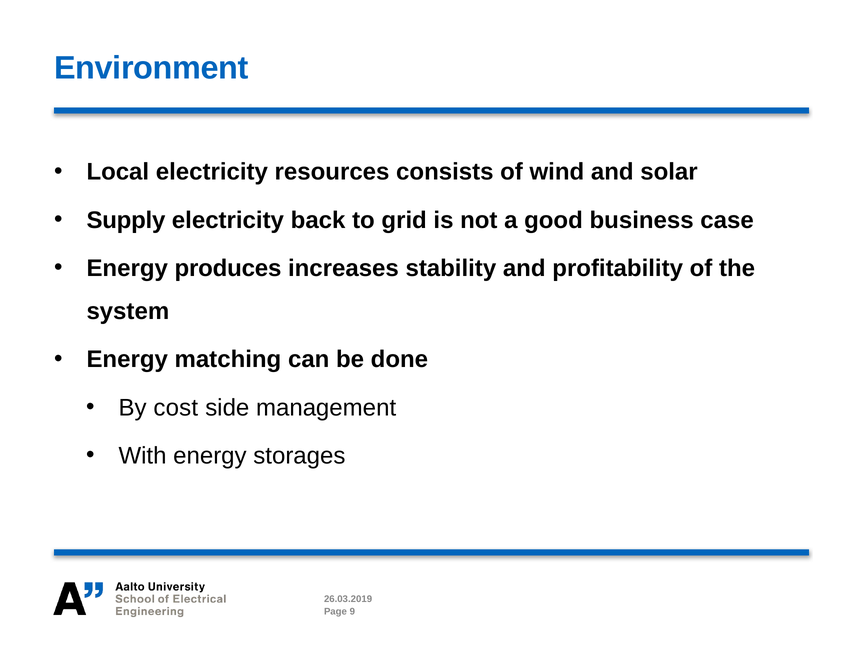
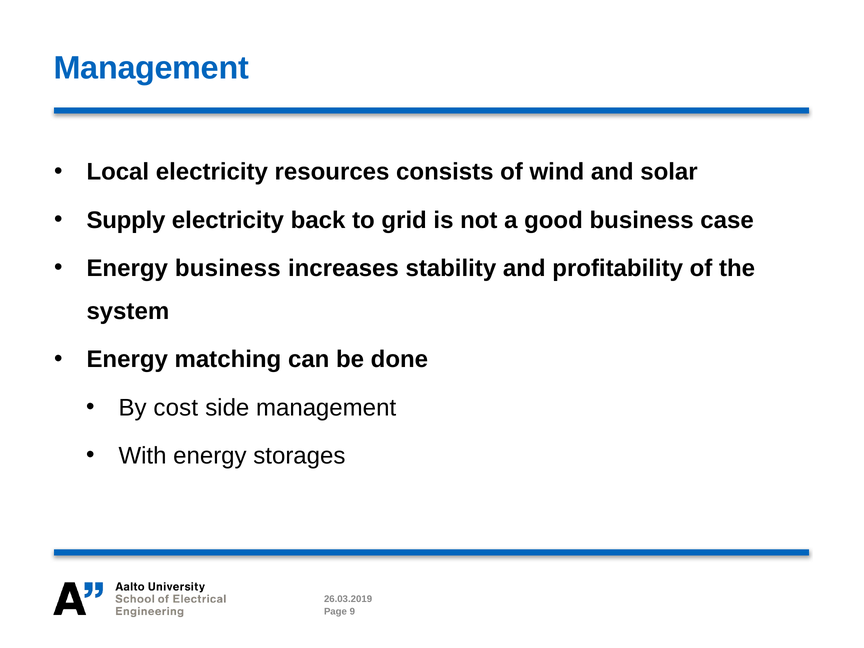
Environment at (151, 68): Environment -> Management
Energy produces: produces -> business
